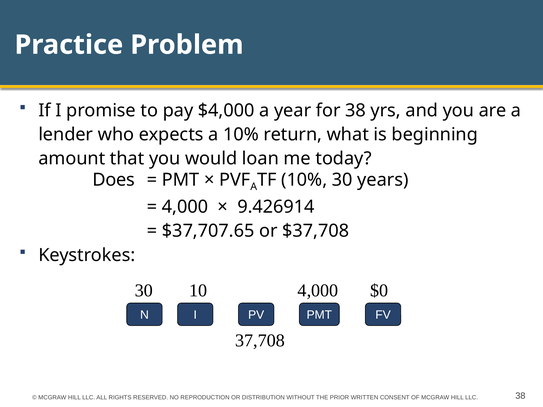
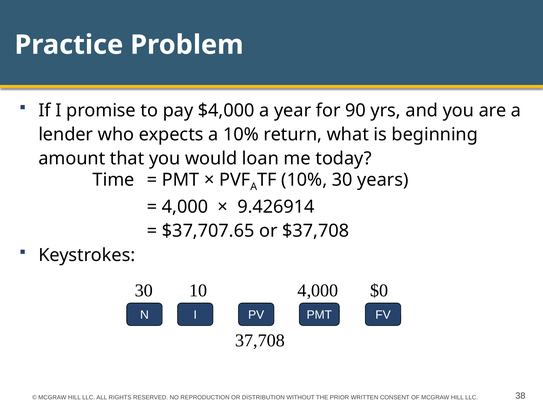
for 38: 38 -> 90
Does: Does -> Time
